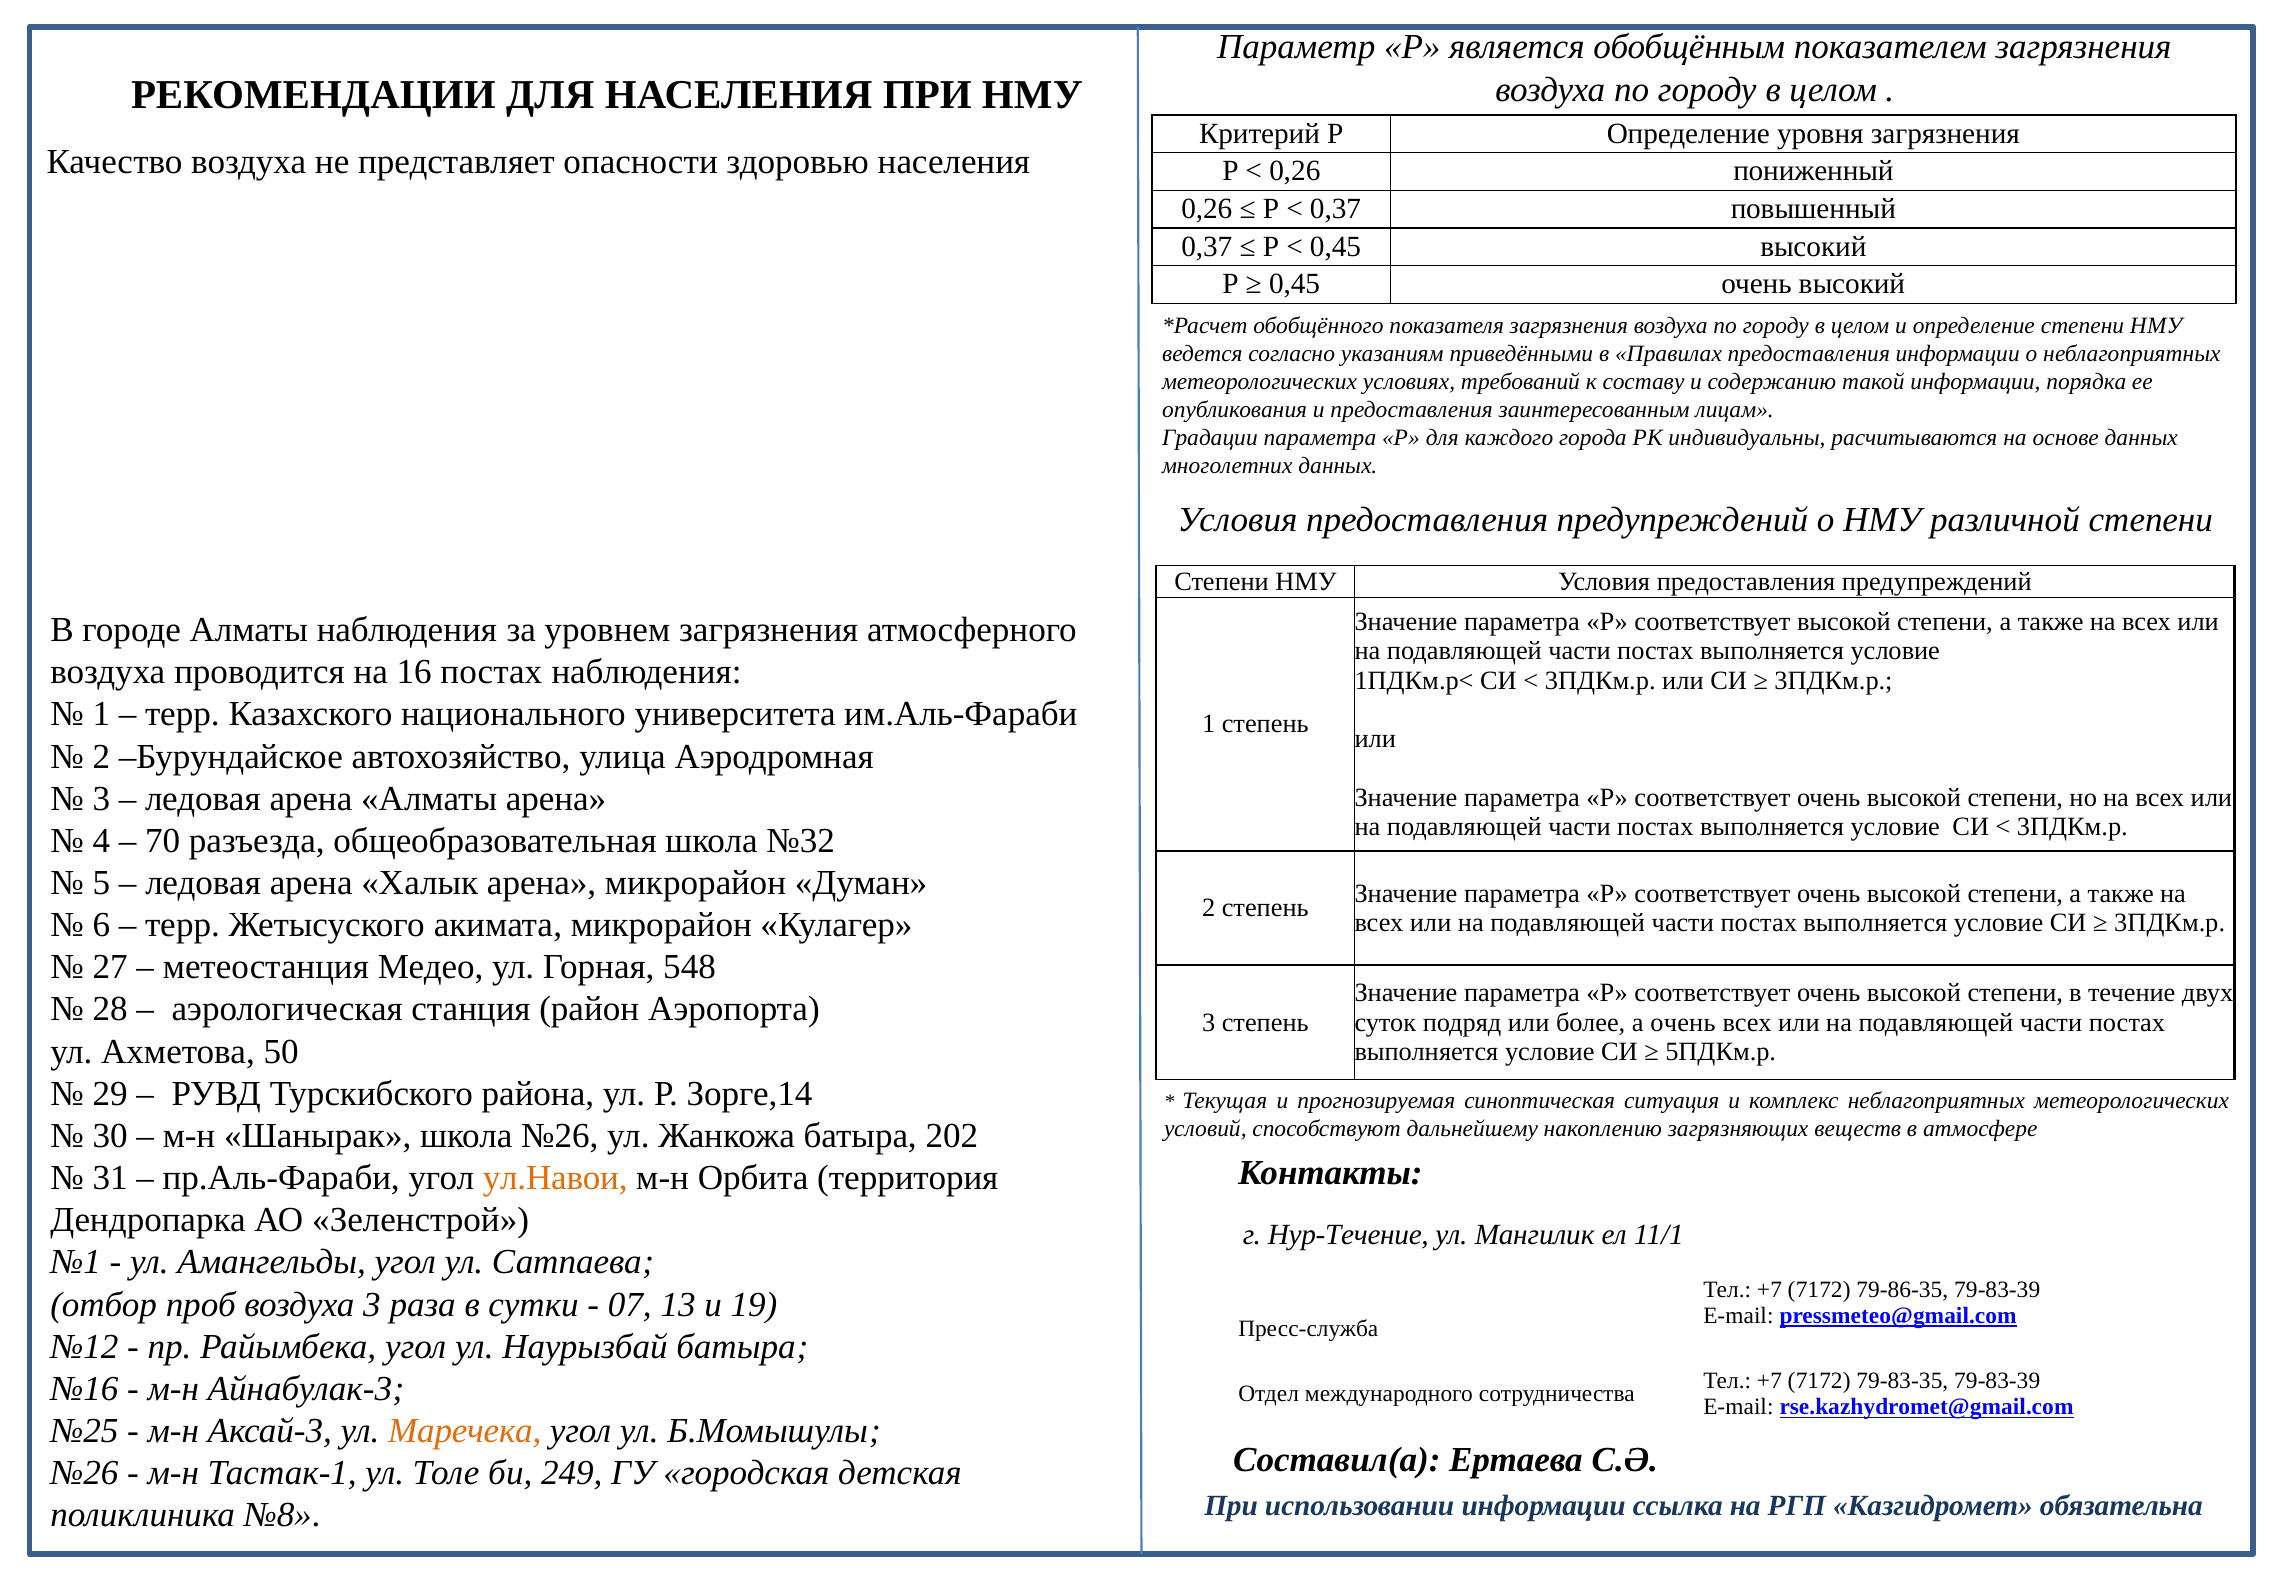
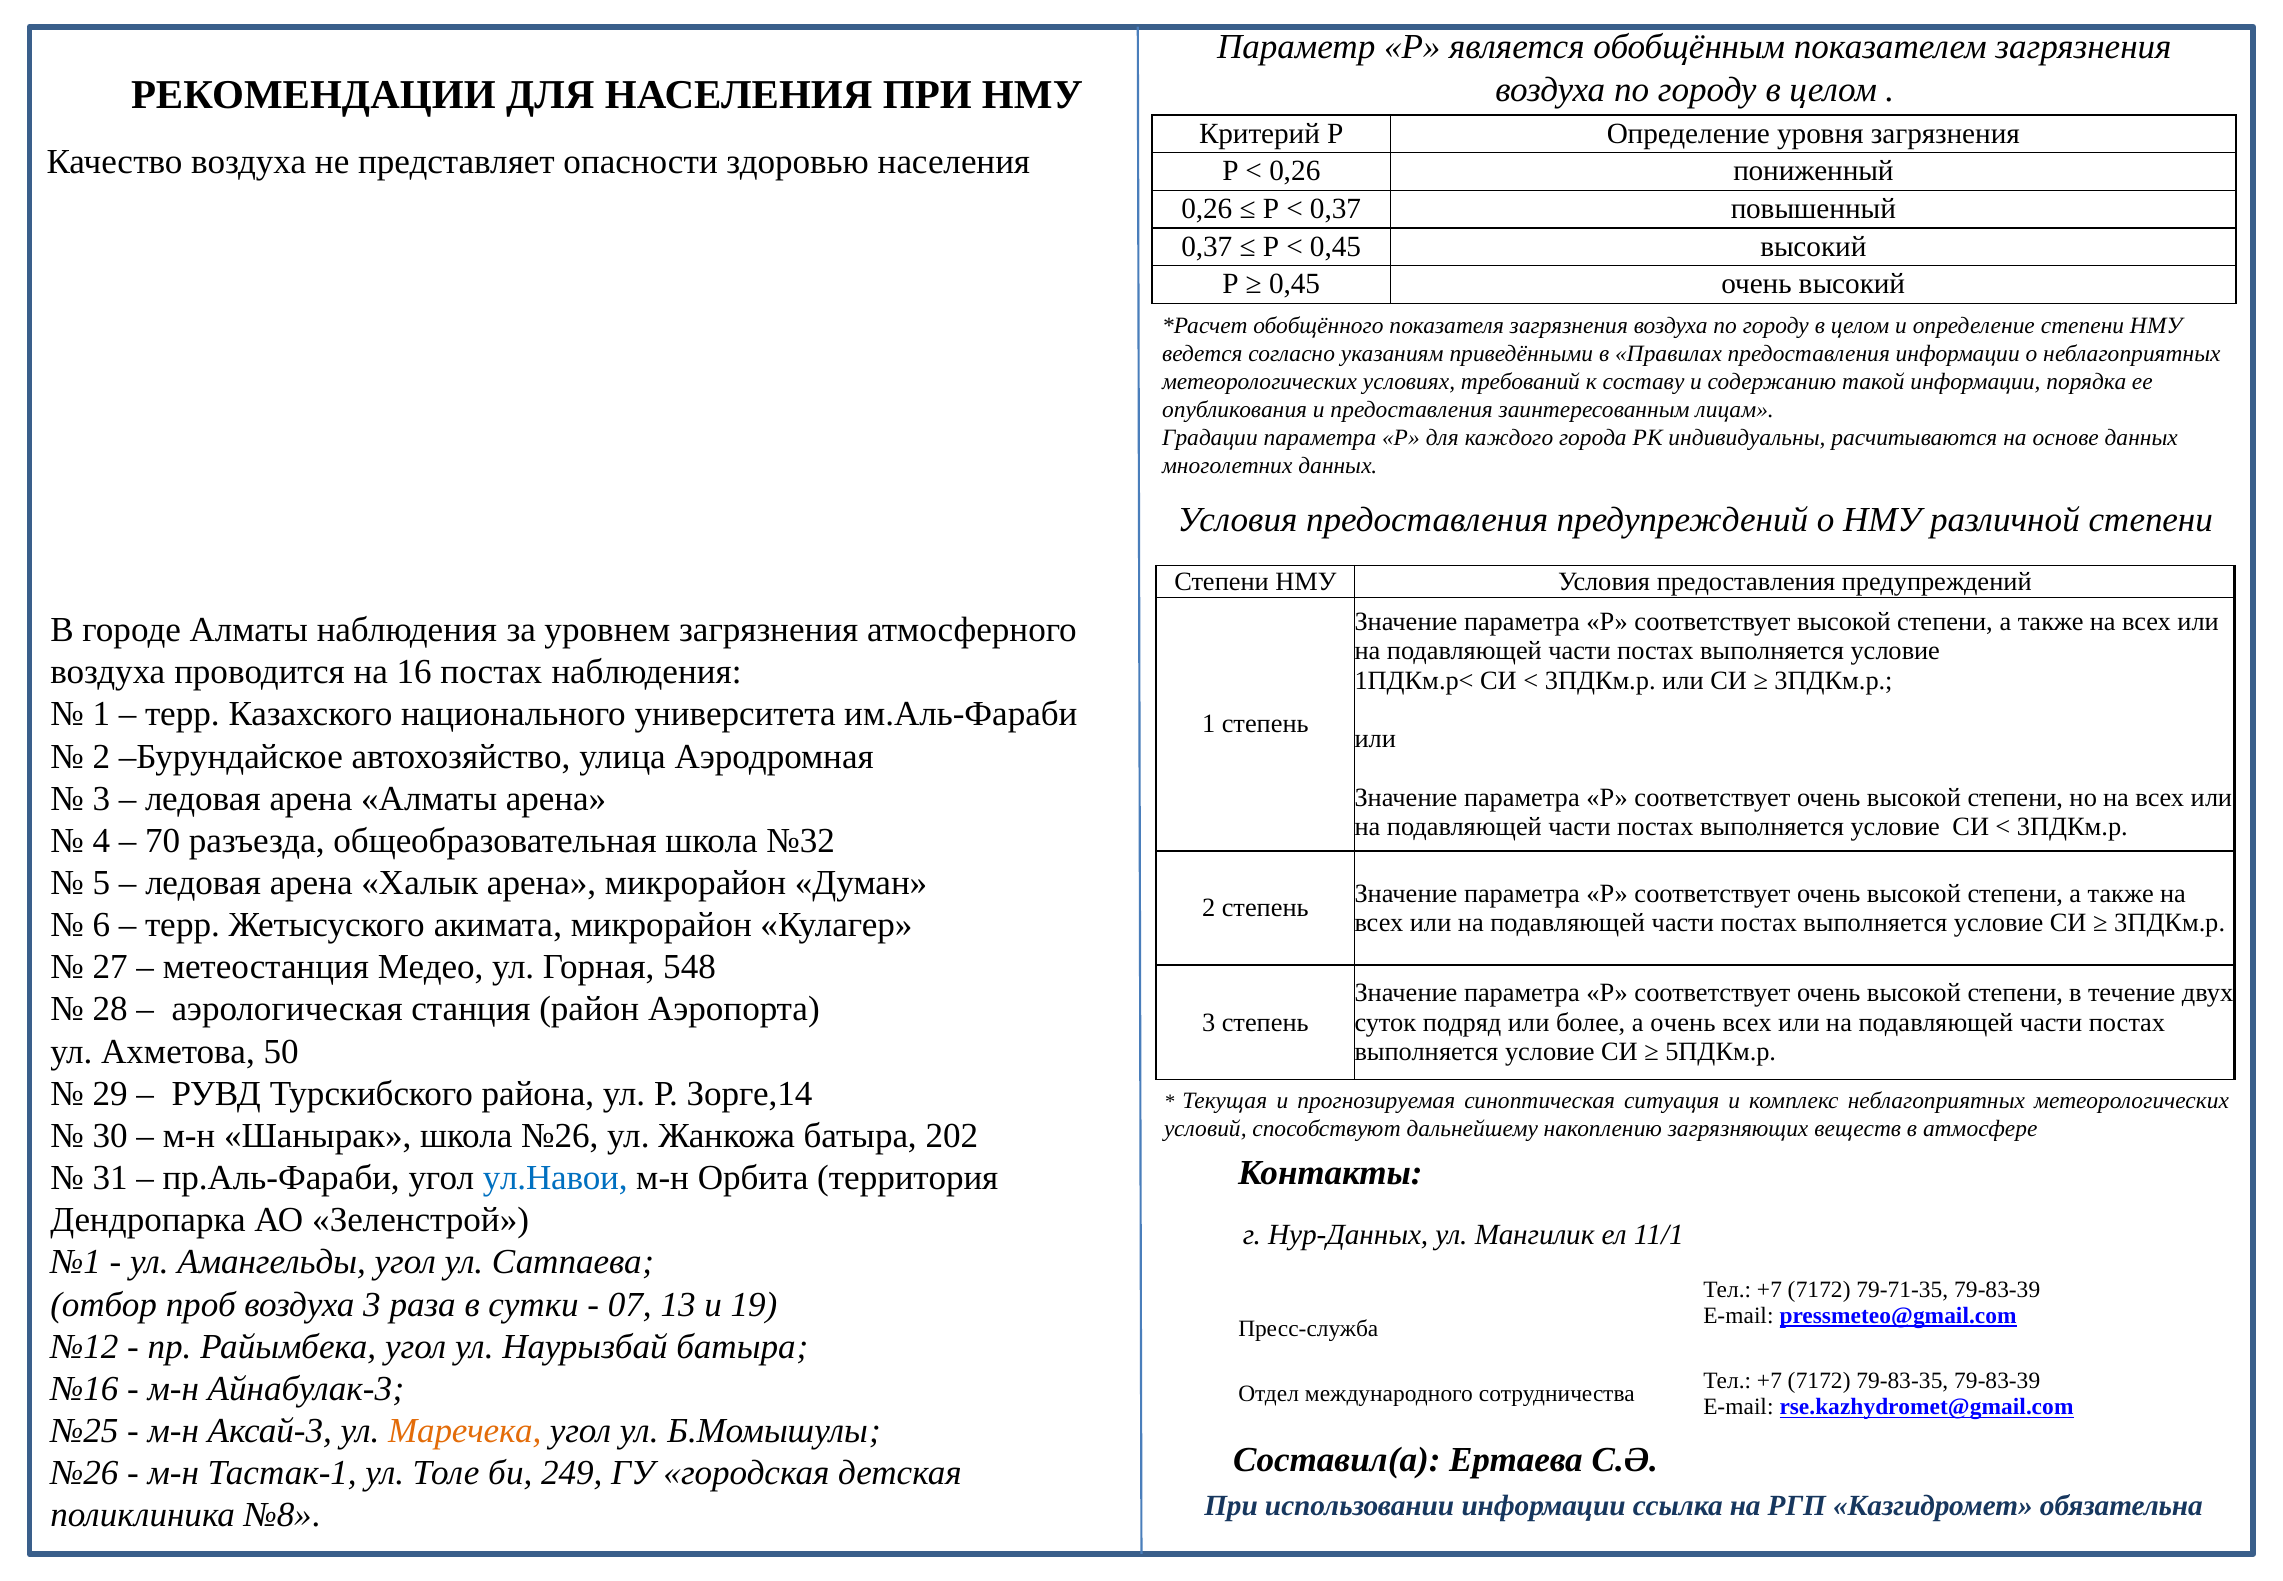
ул.Навои colour: orange -> blue
Нур-Течение: Нур-Течение -> Нур-Данных
79-86-35: 79-86-35 -> 79-71-35
